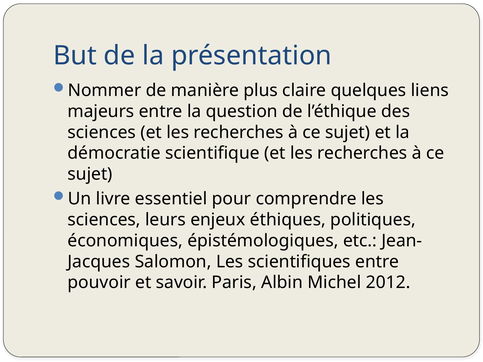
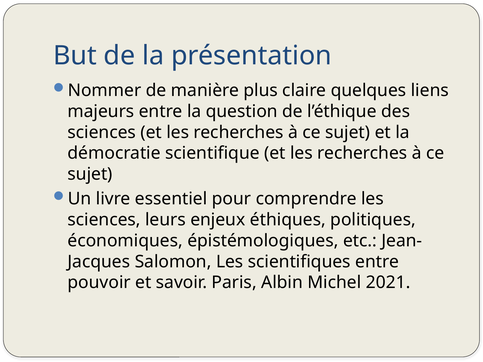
2012: 2012 -> 2021
